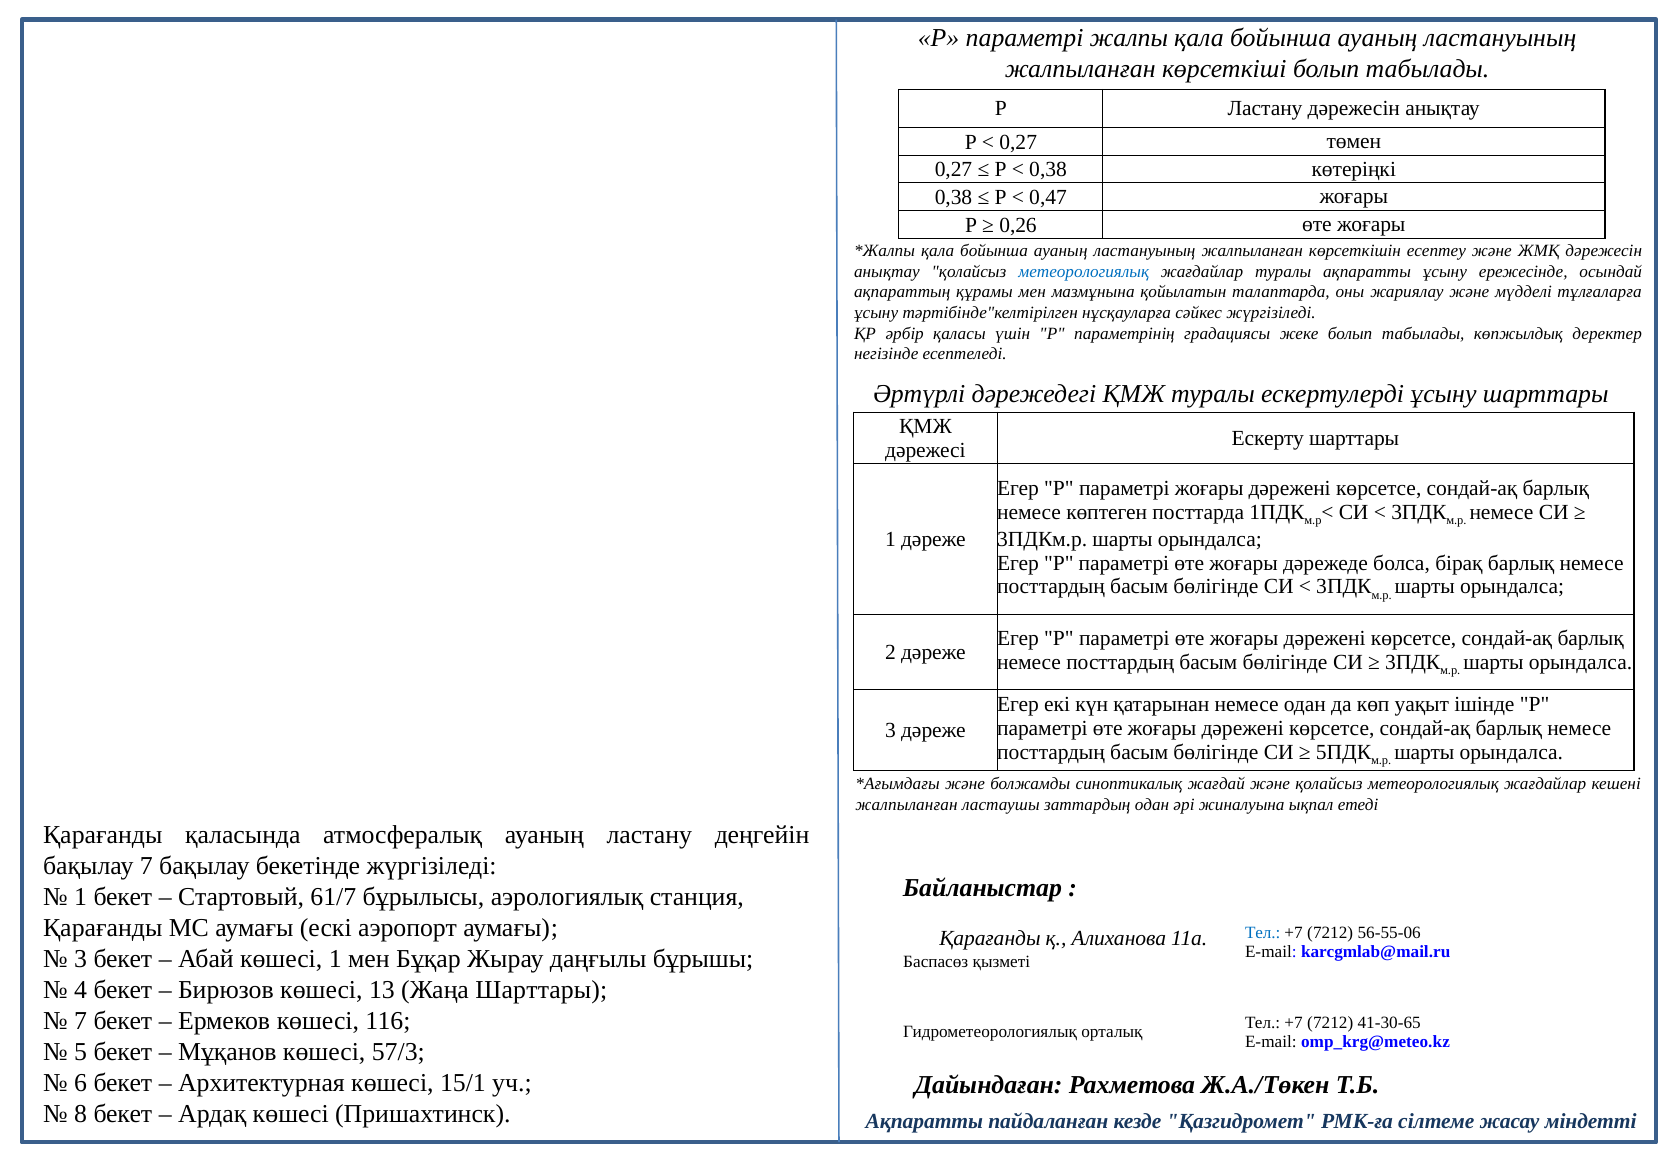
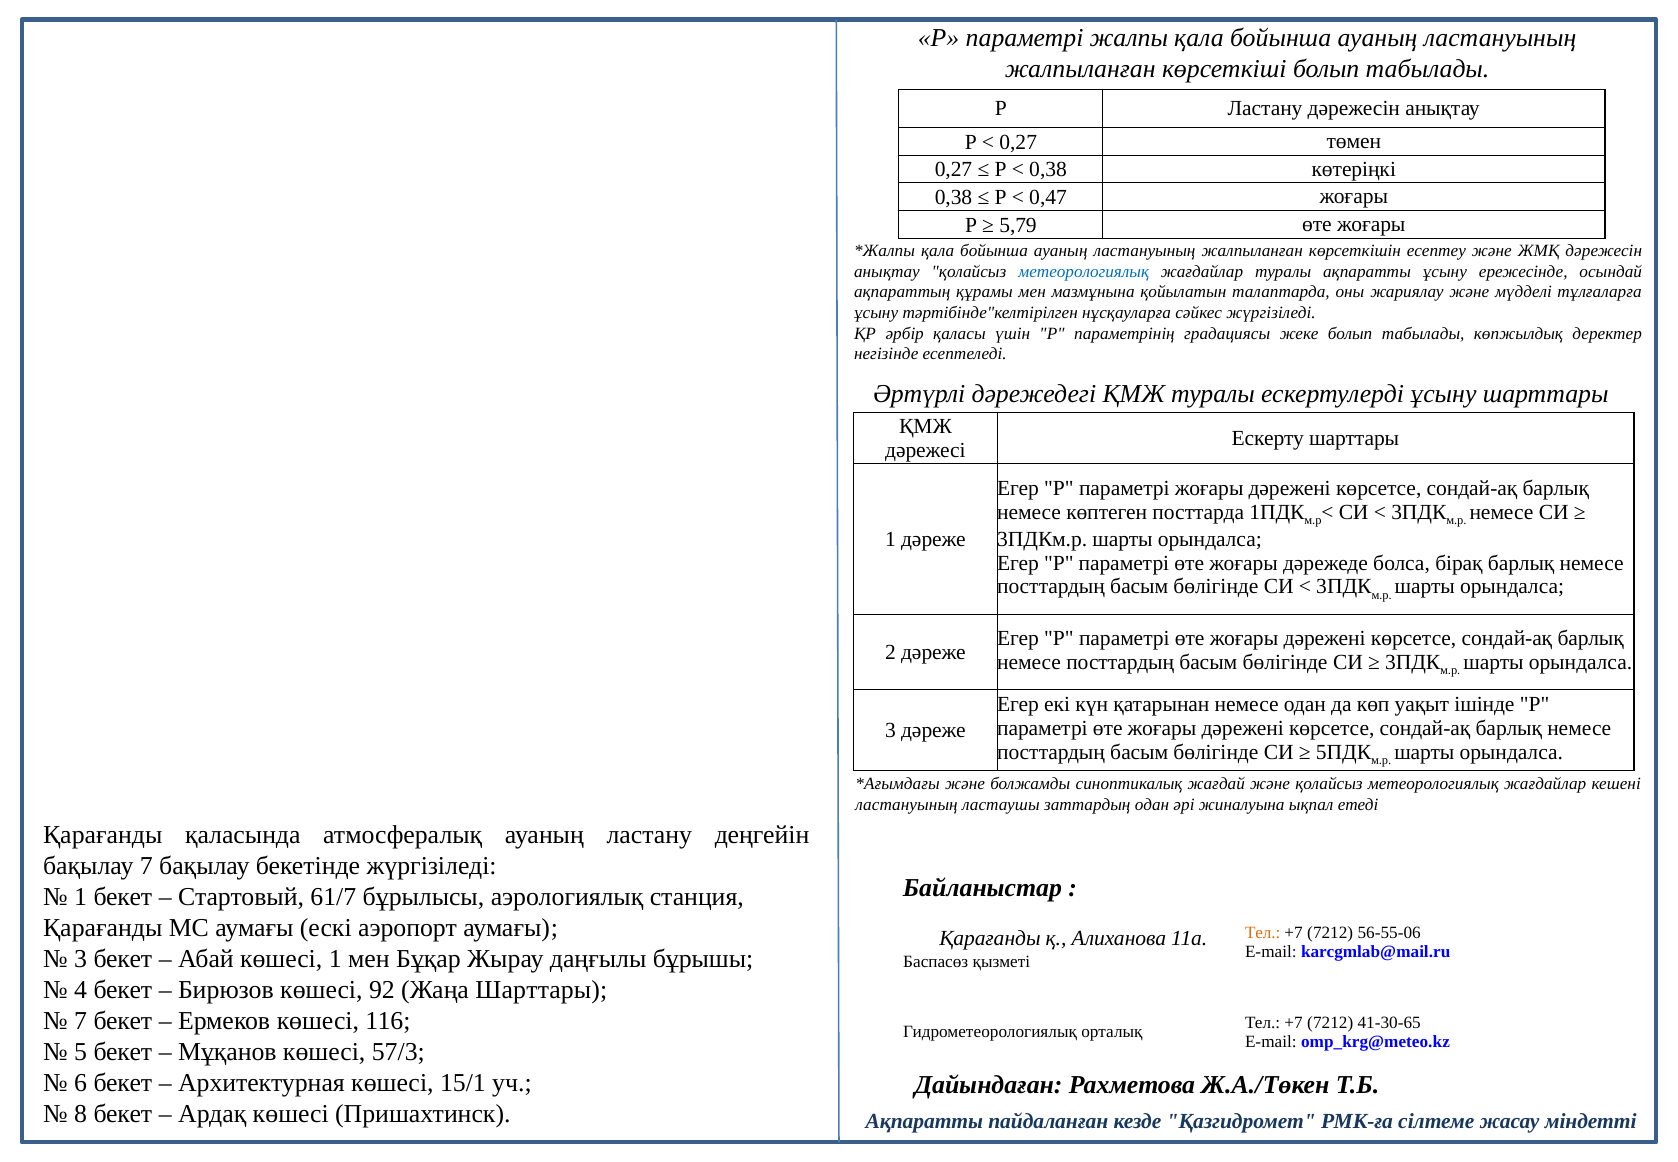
0,26: 0,26 -> 5,79
жалпыланған at (907, 805): жалпыланған -> ластануының
Тел at (1263, 933) colour: blue -> orange
13: 13 -> 92
